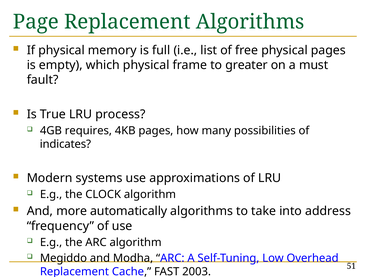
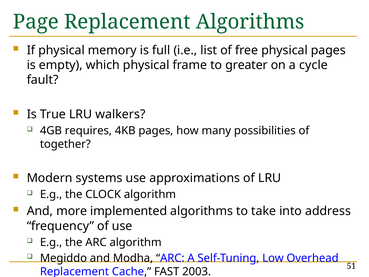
must: must -> cycle
process: process -> walkers
indicates: indicates -> together
automatically: automatically -> implemented
